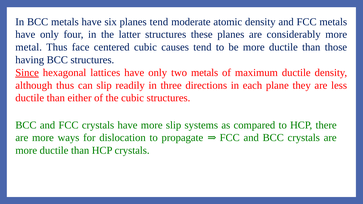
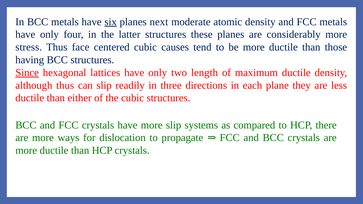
six underline: none -> present
planes tend: tend -> next
metal: metal -> stress
two metals: metals -> length
